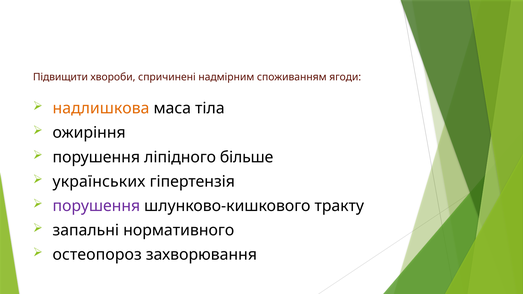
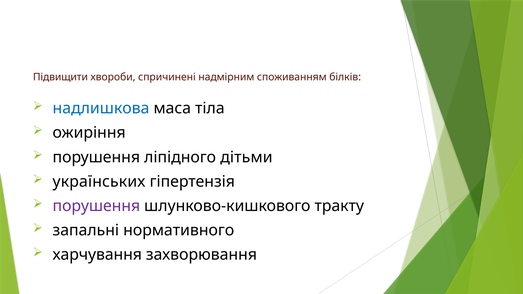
ягоди: ягоди -> білків
надлишкова colour: orange -> blue
більше: більше -> дітьми
остеопороз: остеопороз -> харчування
